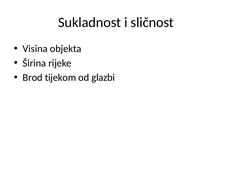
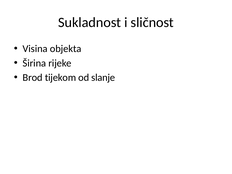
glazbi: glazbi -> slanje
